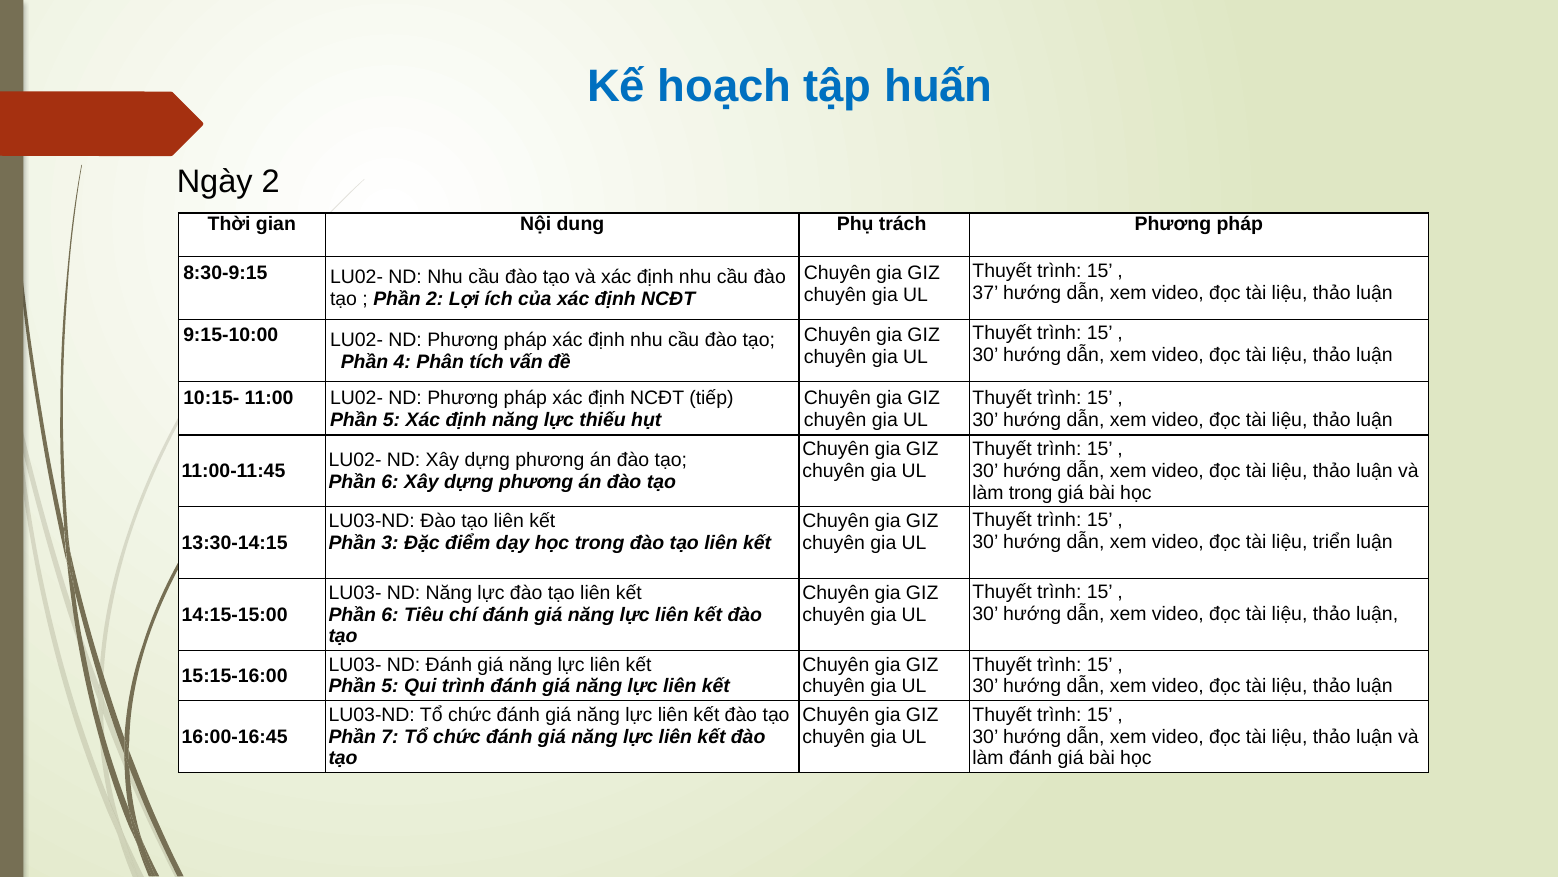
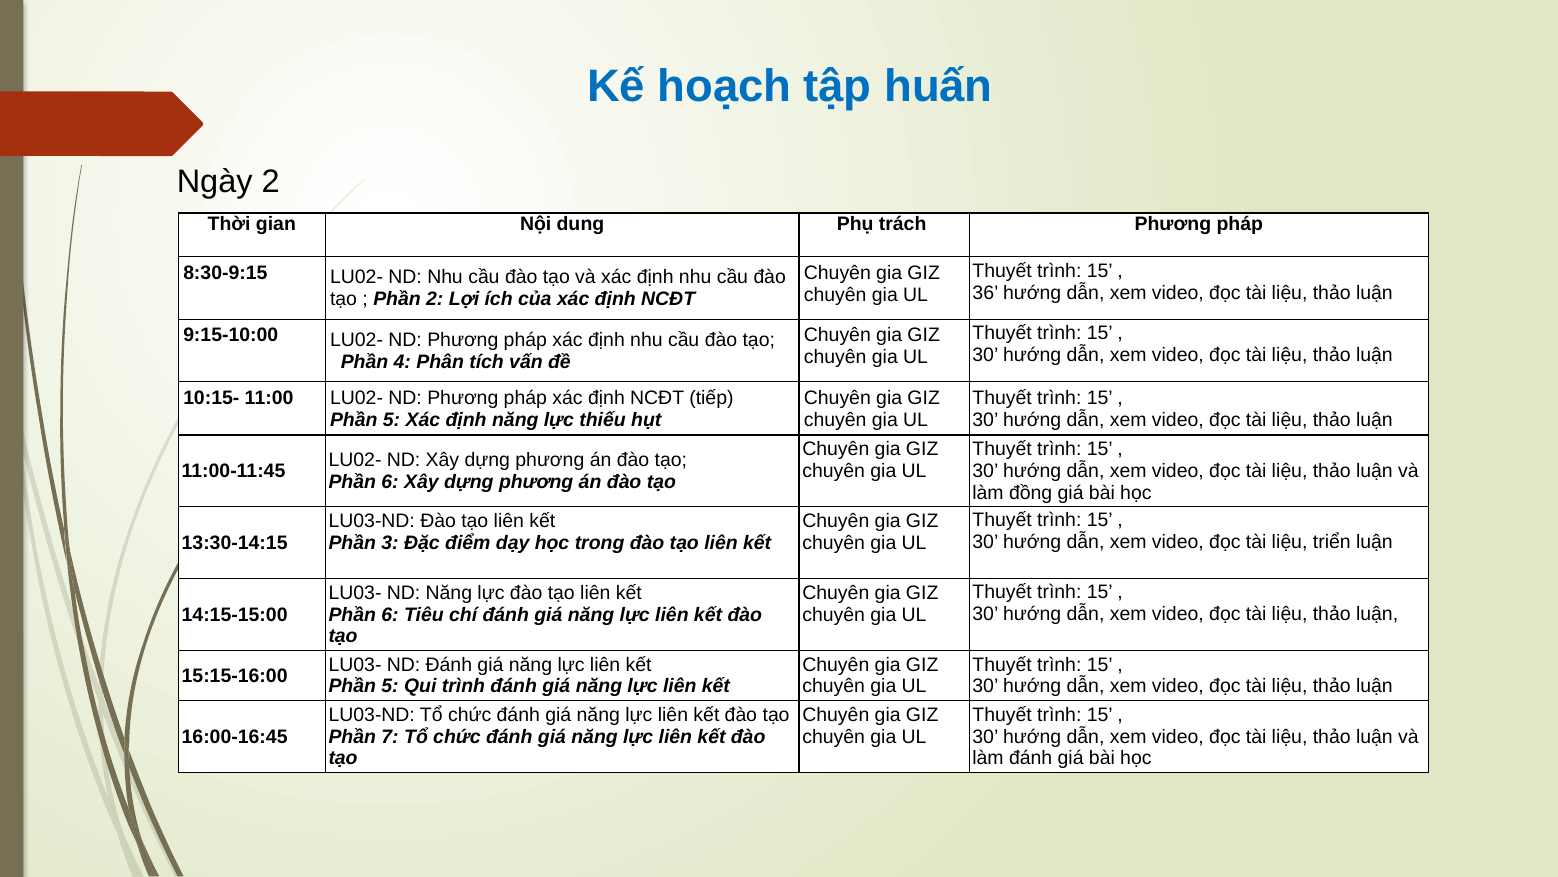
37: 37 -> 36
làm trong: trong -> đồng
